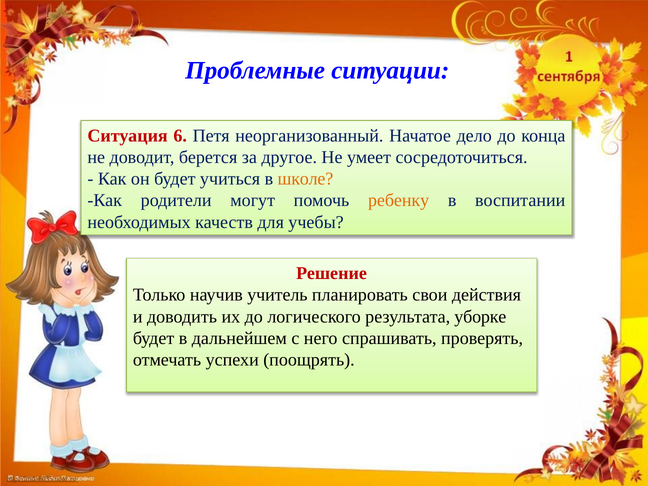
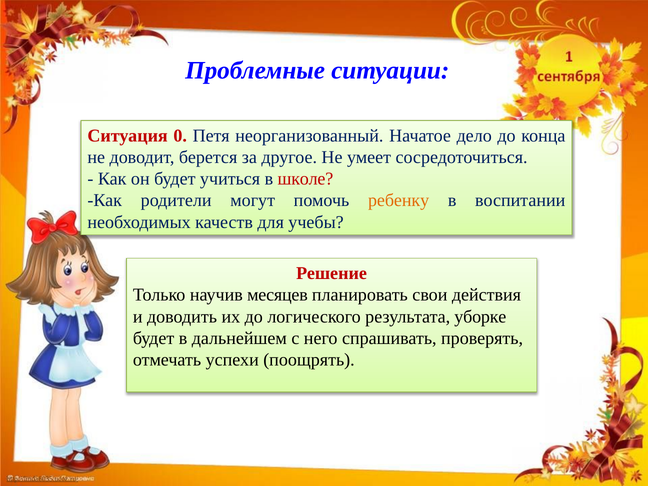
6: 6 -> 0
школе colour: orange -> red
учитель: учитель -> месяцев
